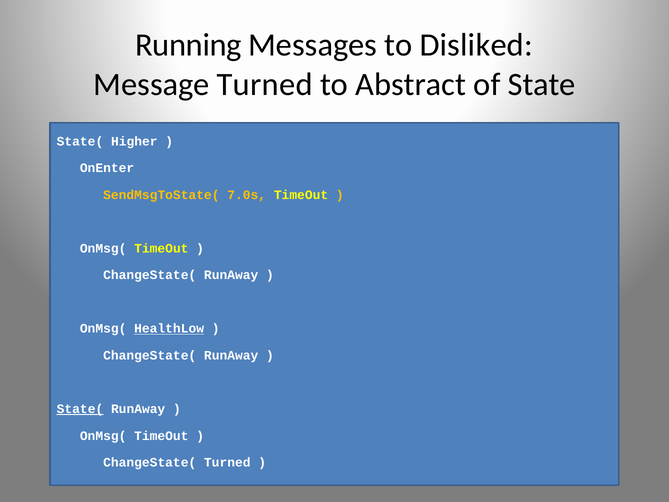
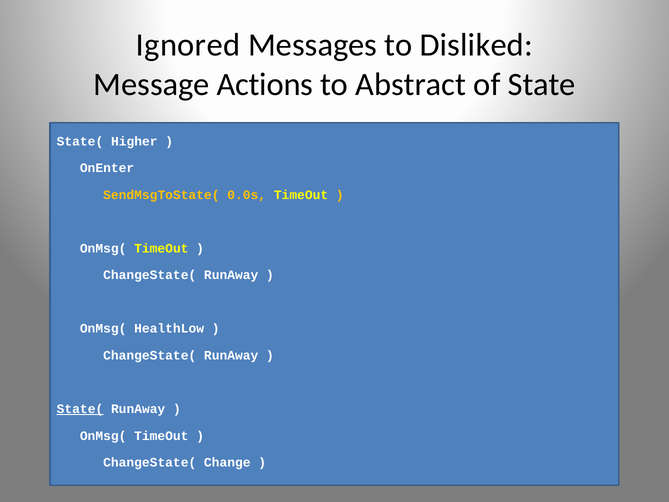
Running: Running -> Ignored
Message Turned: Turned -> Actions
7.0s: 7.0s -> 0.0s
HealthLow underline: present -> none
ChangeState( Turned: Turned -> Change
